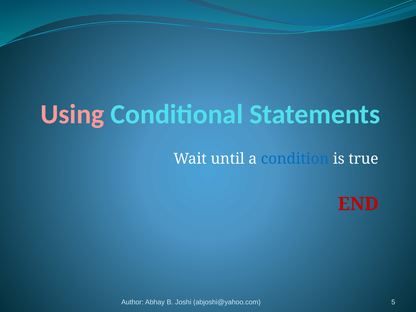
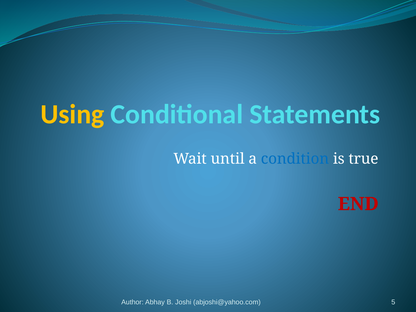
Using colour: pink -> yellow
